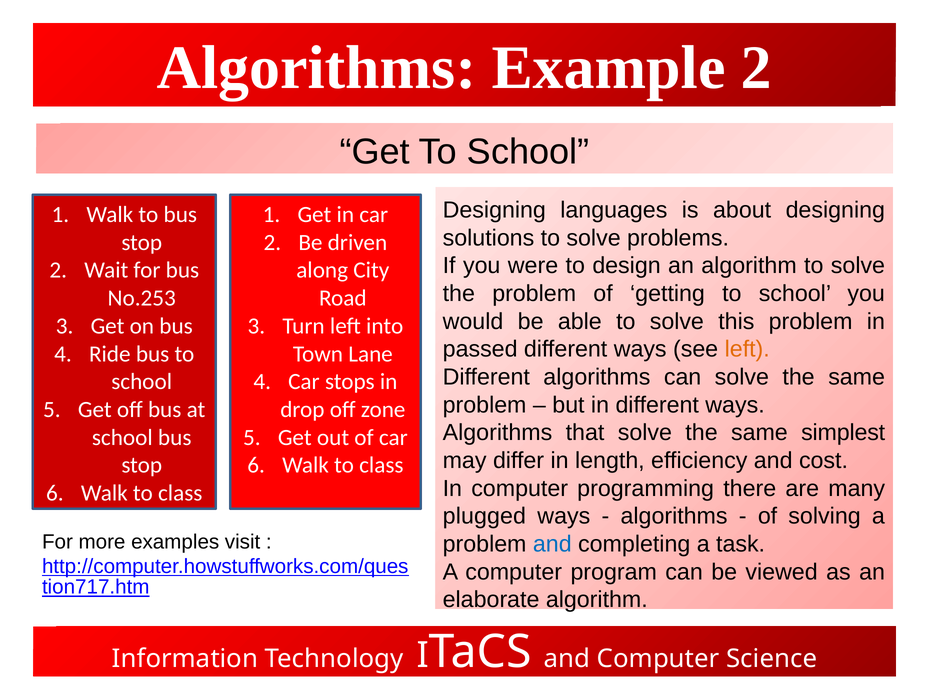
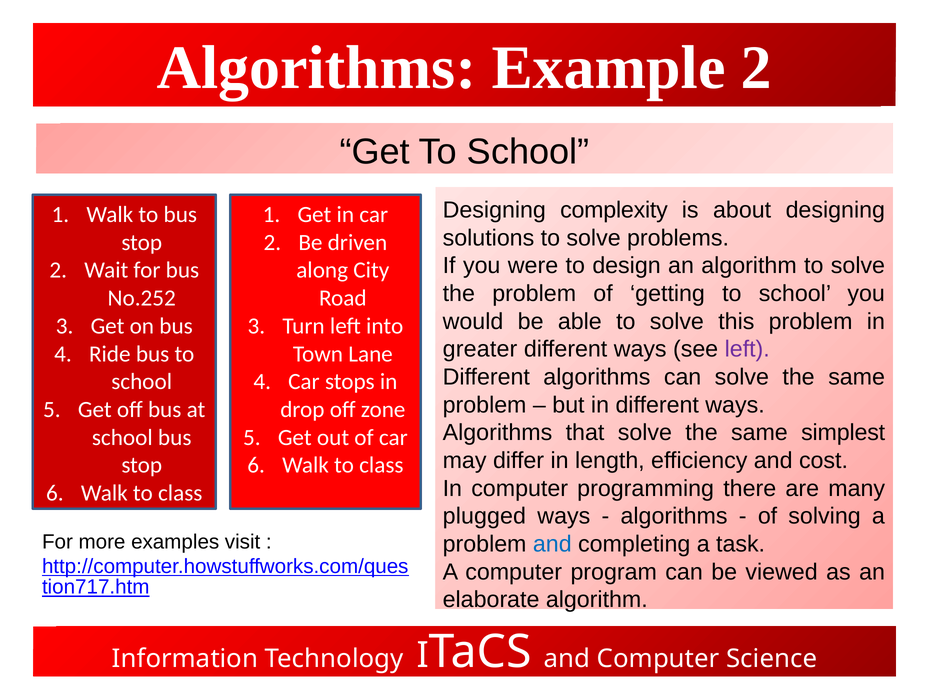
languages: languages -> complexity
No.253: No.253 -> No.252
passed: passed -> greater
left at (747, 350) colour: orange -> purple
